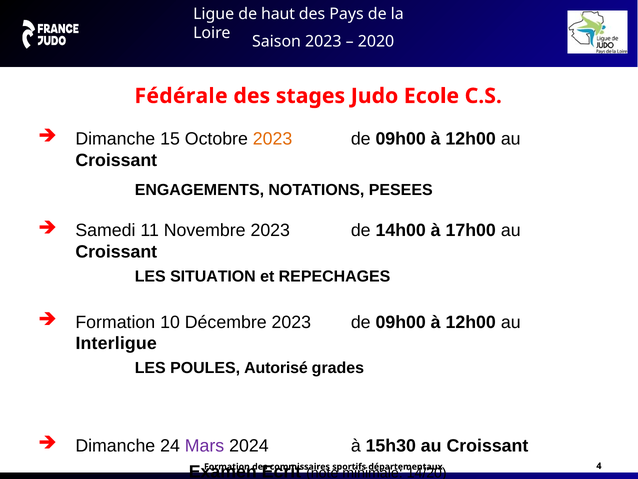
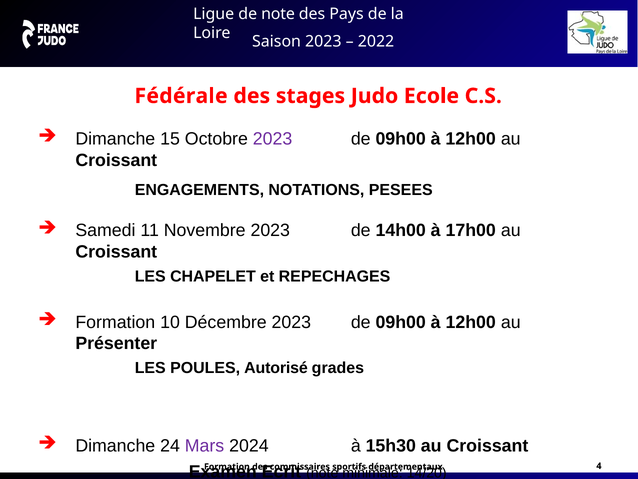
de haut: haut -> note
2020: 2020 -> 2022
2023 at (273, 139) colour: orange -> purple
SITUATION: SITUATION -> CHAPELET
Interligue: Interligue -> Présenter
